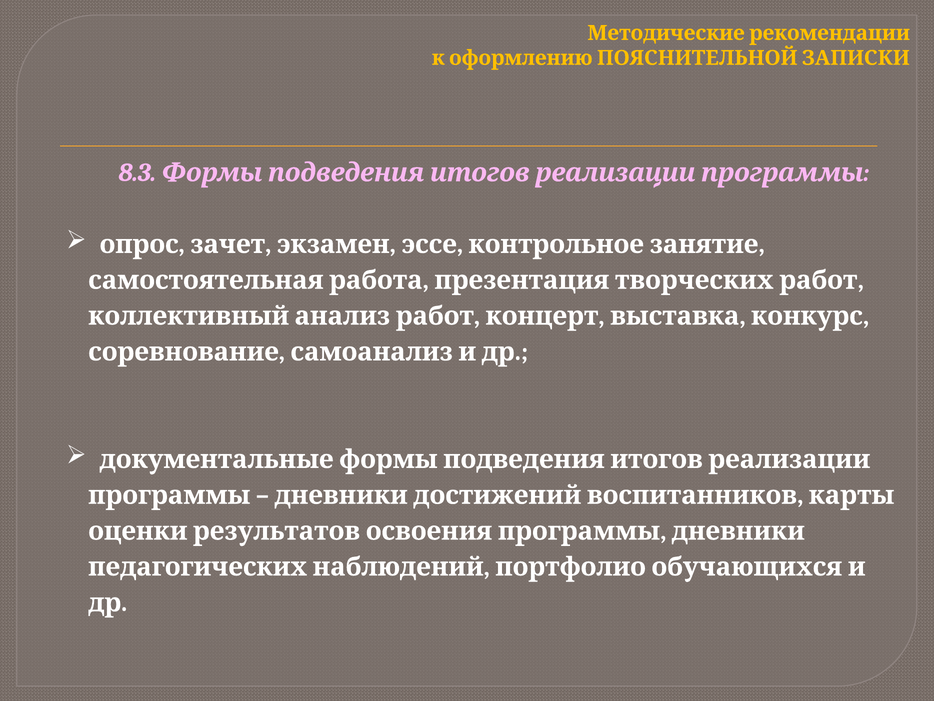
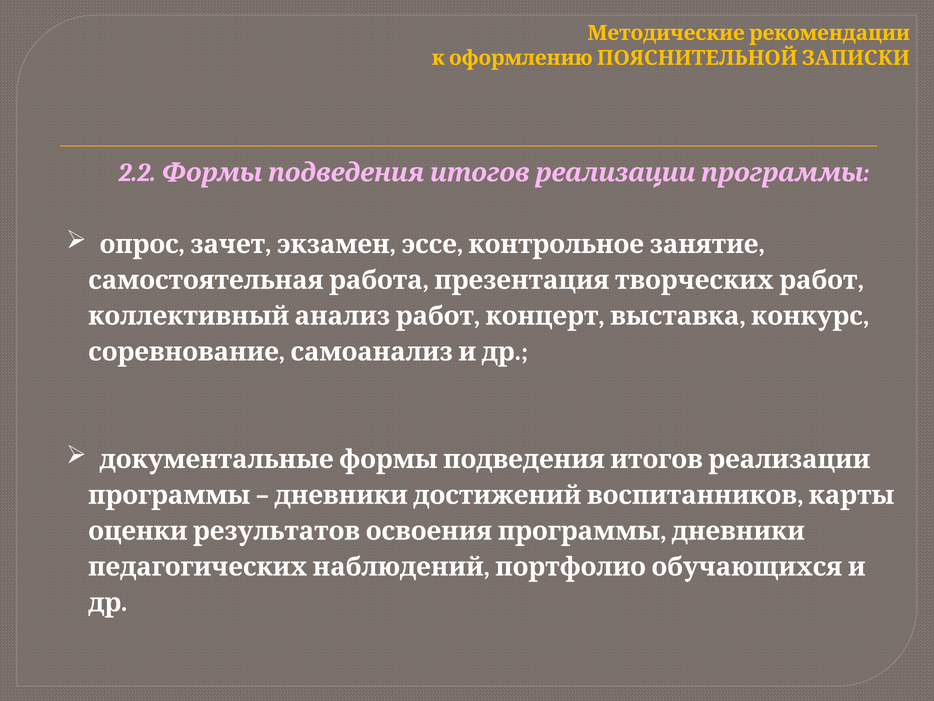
8.3: 8.3 -> 2.2
